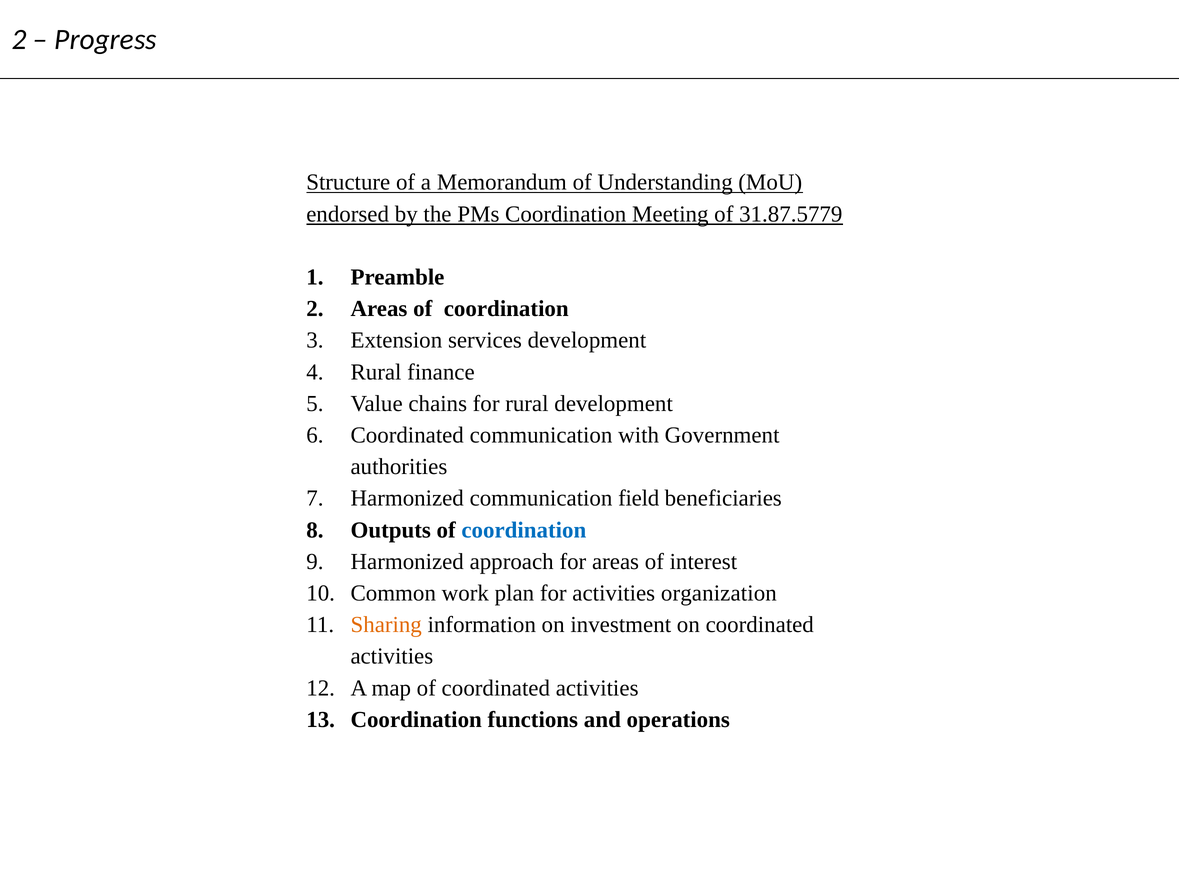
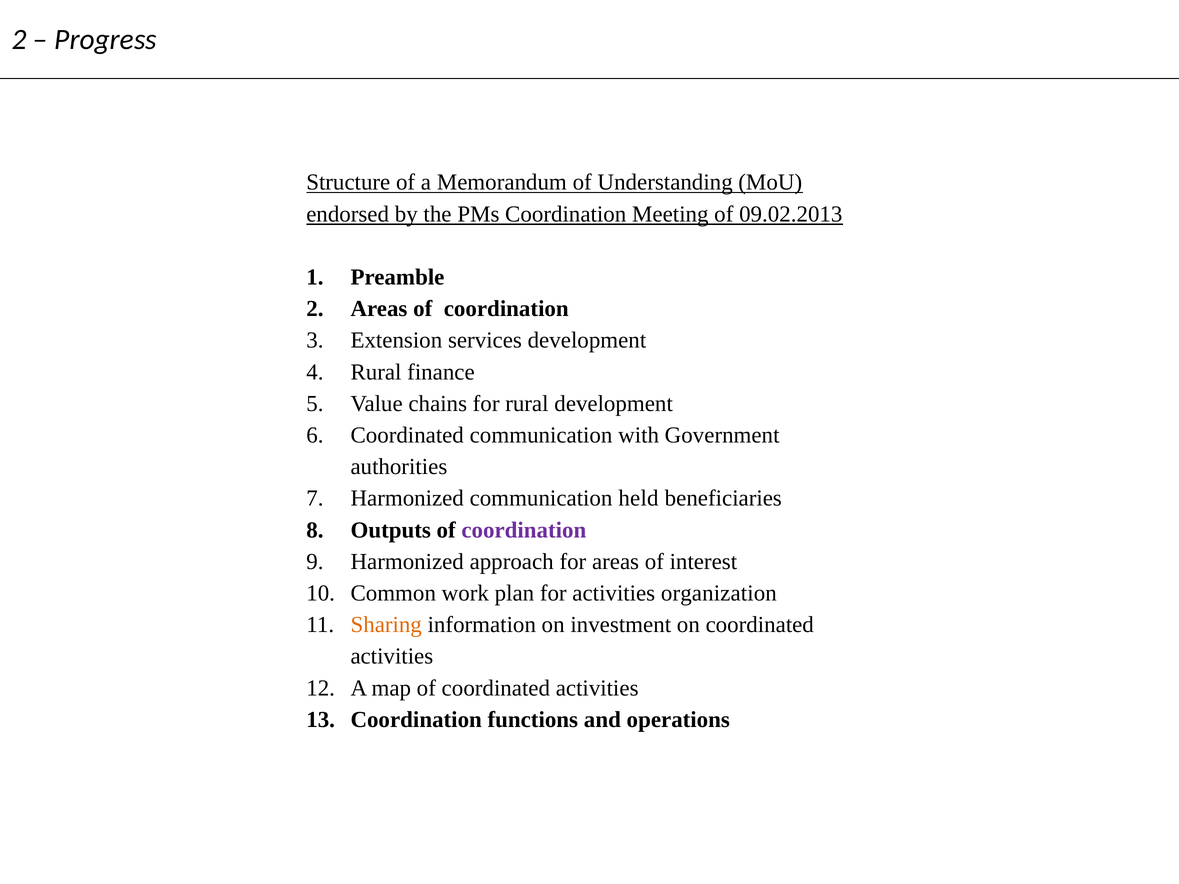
31.87.5779: 31.87.5779 -> 09.02.2013
field: field -> held
coordination at (524, 530) colour: blue -> purple
